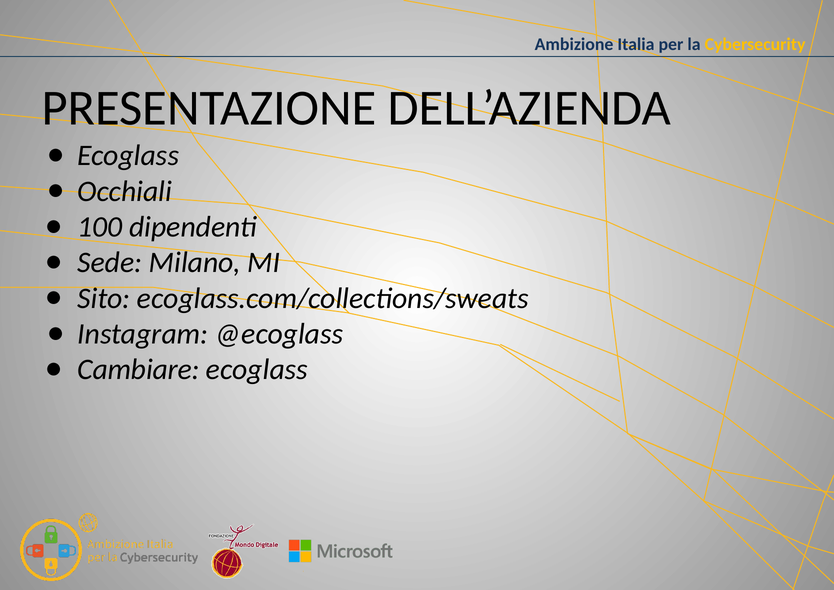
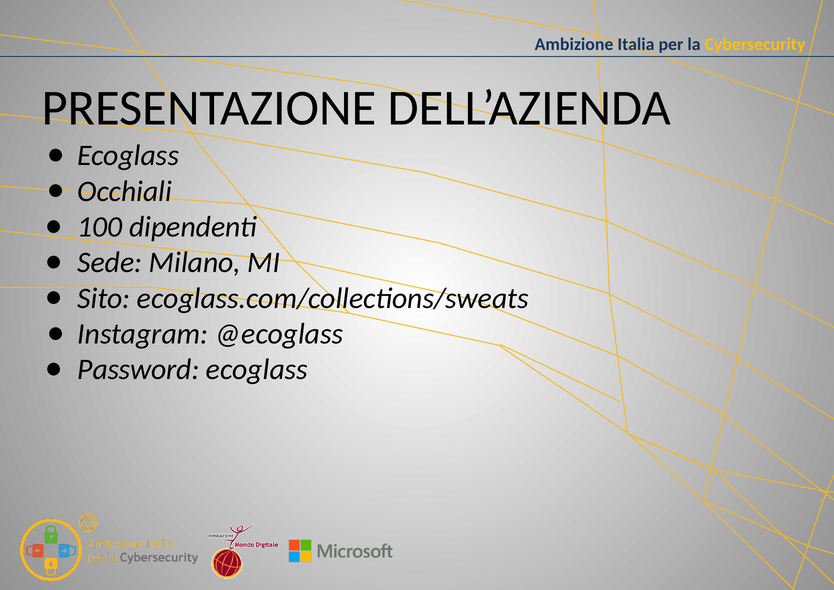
Cambiare: Cambiare -> Password
